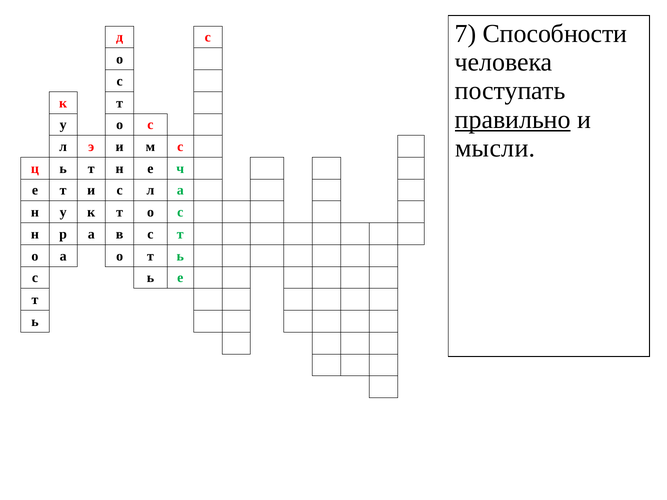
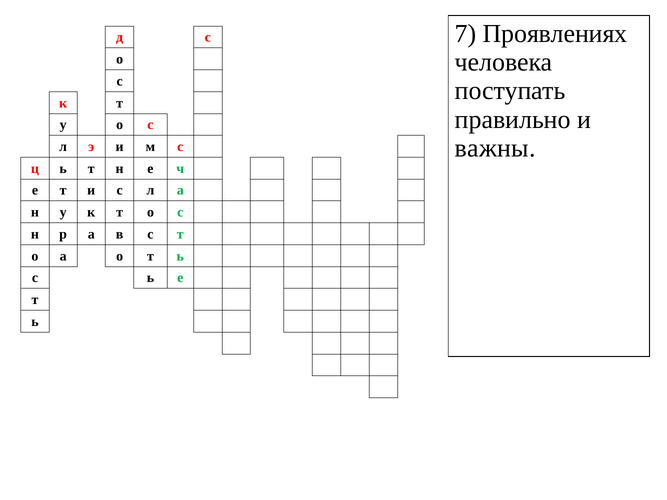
Способности: Способности -> Проявлениях
правильно underline: present -> none
мысли: мысли -> важны
